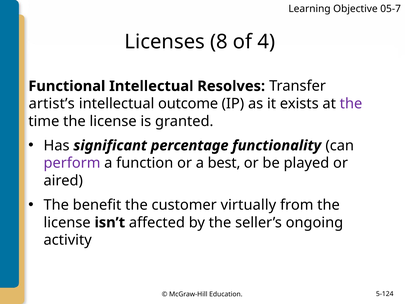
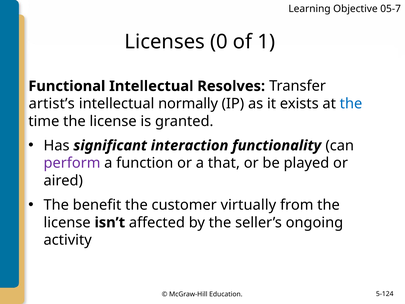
8: 8 -> 0
4: 4 -> 1
outcome: outcome -> normally
the at (351, 104) colour: purple -> blue
percentage: percentage -> interaction
best: best -> that
